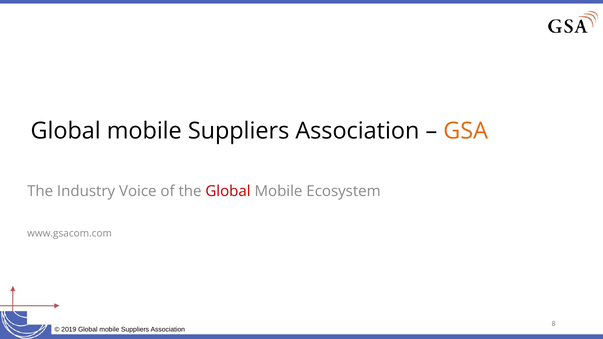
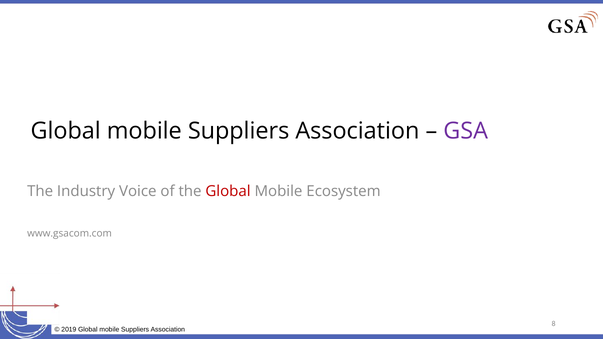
GSA colour: orange -> purple
